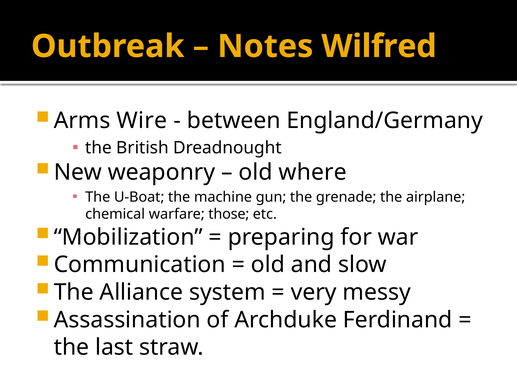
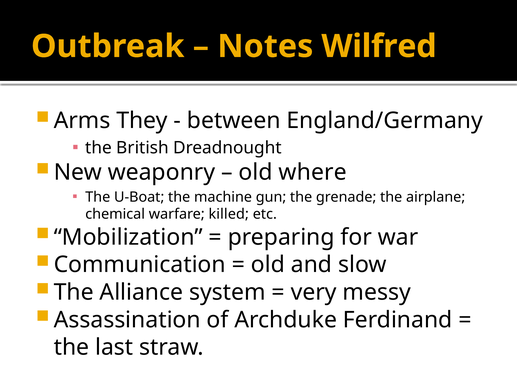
Wire: Wire -> They
those: those -> killed
